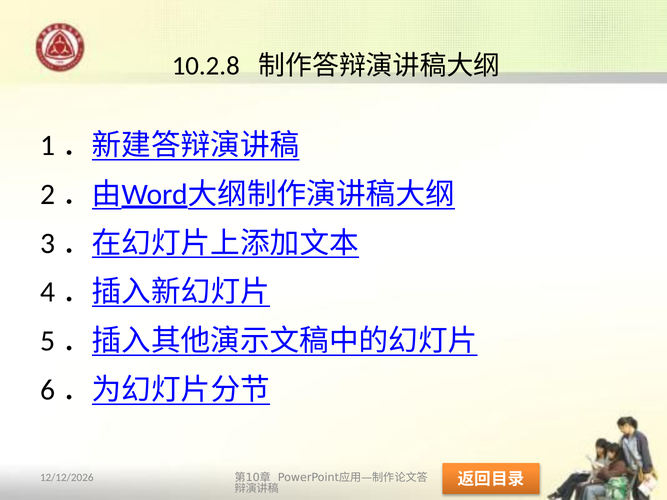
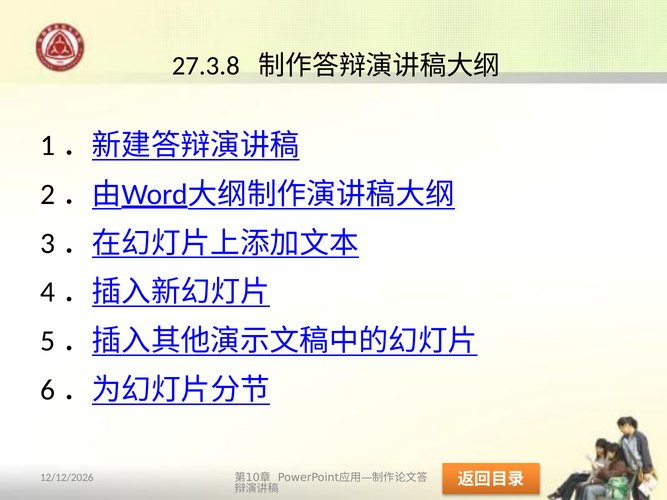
10.2.8: 10.2.8 -> 27.3.8
